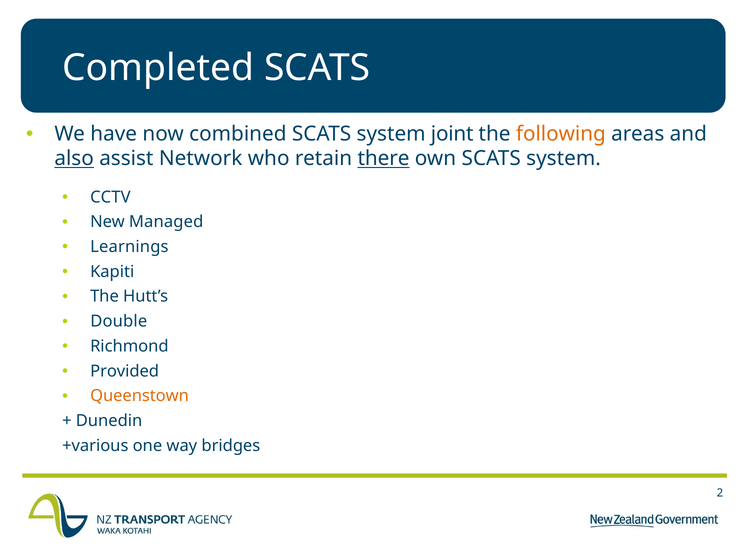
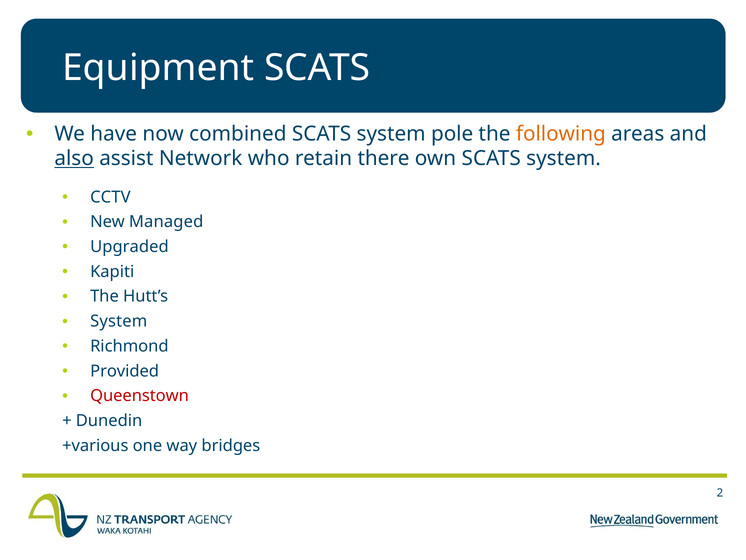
Completed: Completed -> Equipment
joint: joint -> pole
there underline: present -> none
Learnings: Learnings -> Upgraded
Double at (119, 321): Double -> System
Queenstown colour: orange -> red
